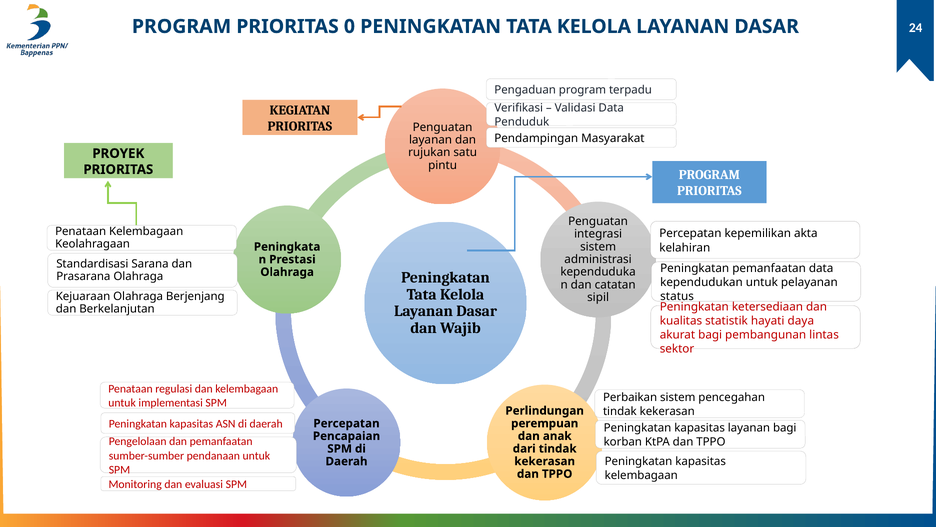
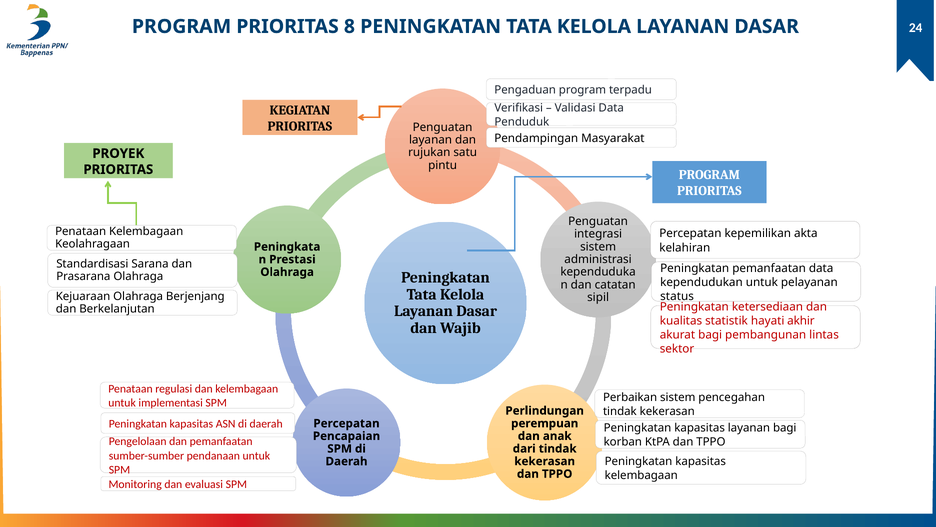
0: 0 -> 8
daya: daya -> akhir
